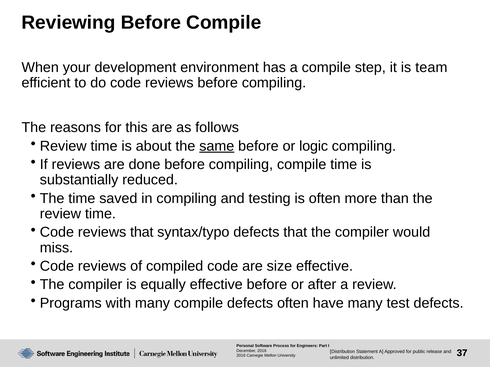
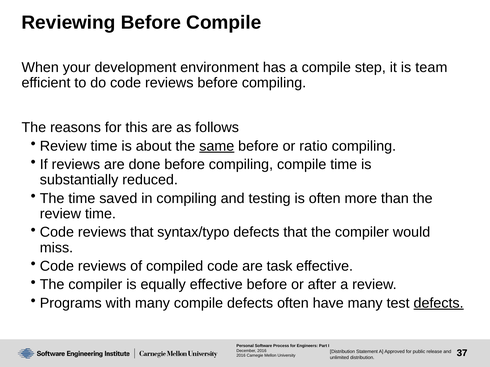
logic: logic -> ratio
size: size -> task
defects at (439, 303) underline: none -> present
